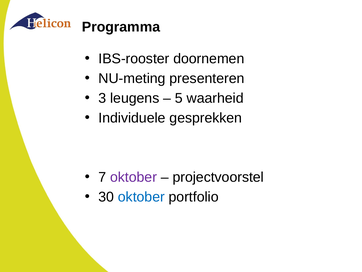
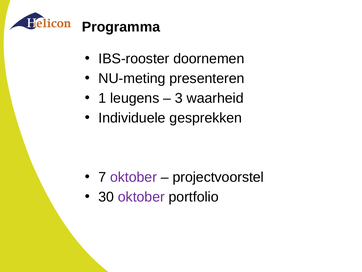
3: 3 -> 1
5: 5 -> 3
oktober at (141, 197) colour: blue -> purple
